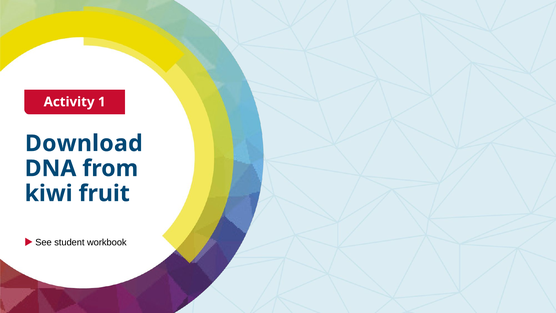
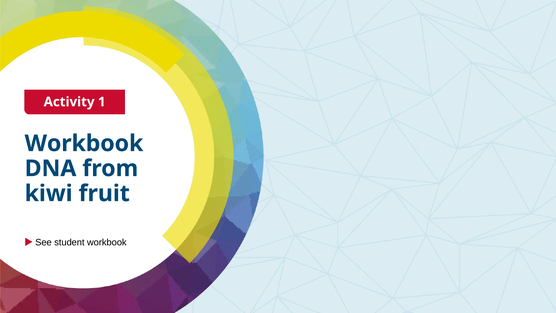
Download at (84, 143): Download -> Workbook
